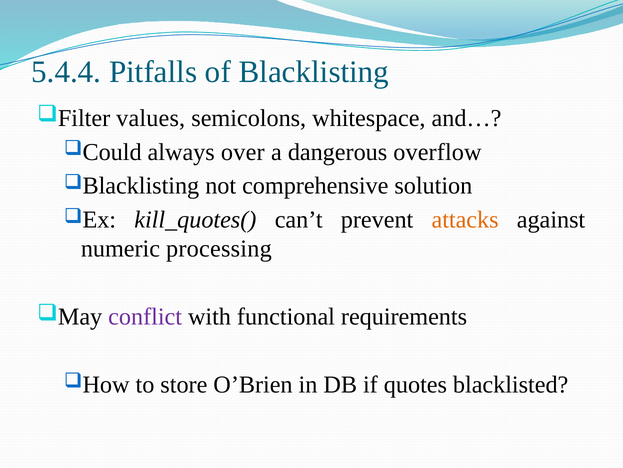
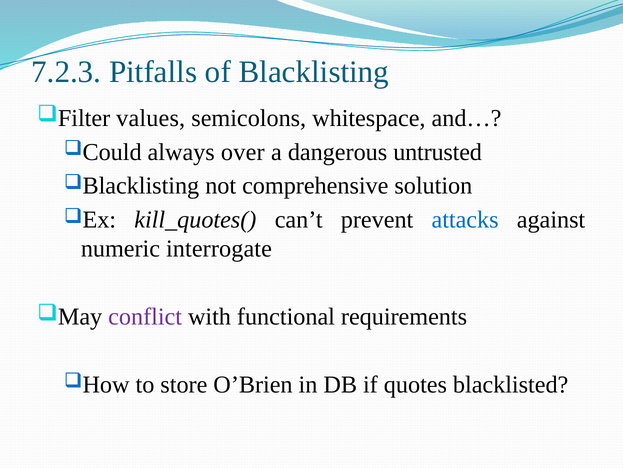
5.4.4: 5.4.4 -> 7.2.3
overflow: overflow -> untrusted
attacks colour: orange -> blue
processing: processing -> interrogate
